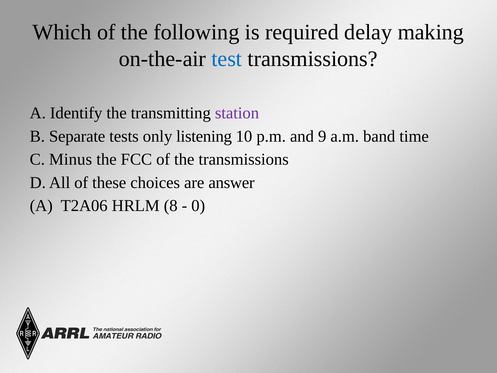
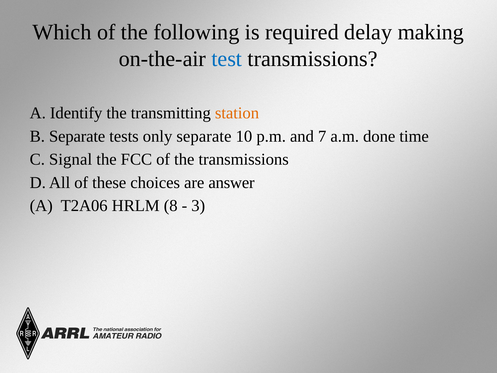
station colour: purple -> orange
only listening: listening -> separate
9: 9 -> 7
band: band -> done
Minus: Minus -> Signal
0: 0 -> 3
